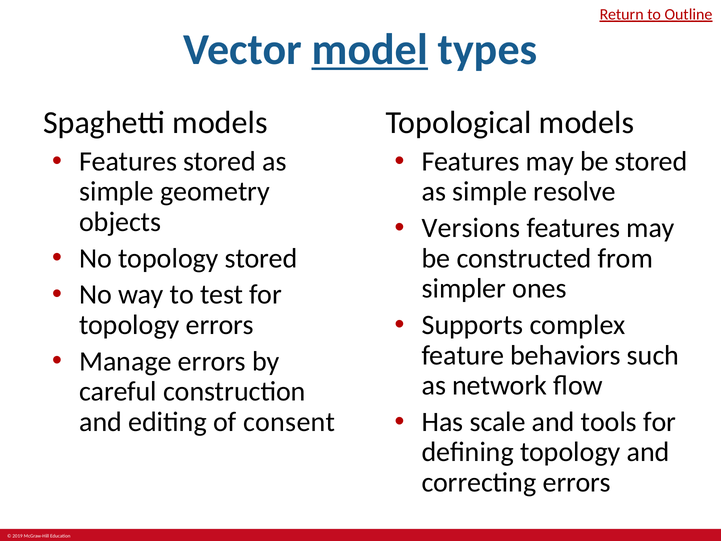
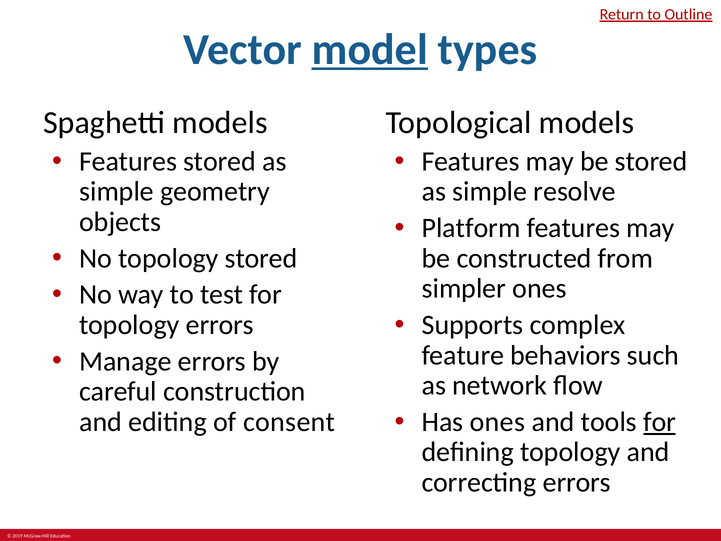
Versions: Versions -> Platform
Has scale: scale -> ones
for at (660, 422) underline: none -> present
